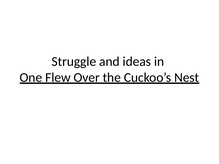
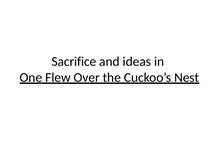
Struggle: Struggle -> Sacrifice
